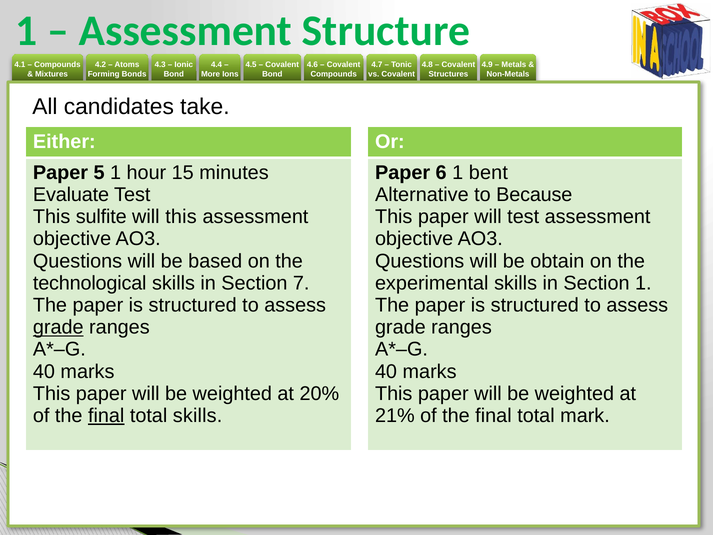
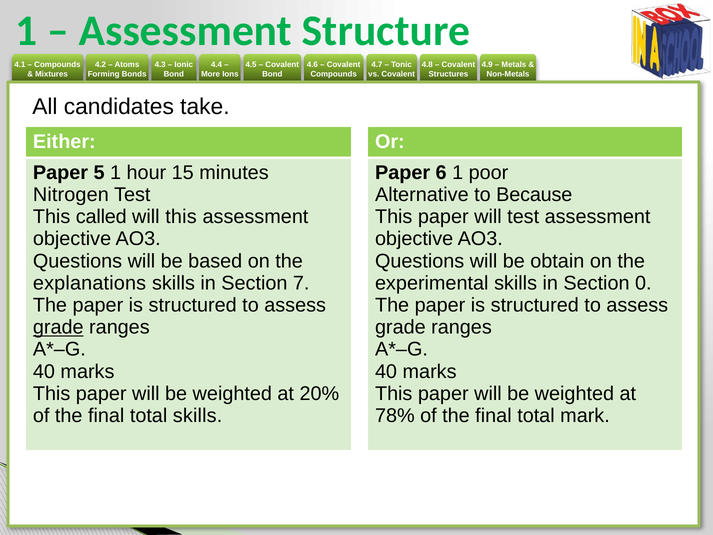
bent: bent -> poor
Evaluate: Evaluate -> Nitrogen
sulfite: sulfite -> called
technological: technological -> explanations
Section 1: 1 -> 0
final at (106, 416) underline: present -> none
21%: 21% -> 78%
